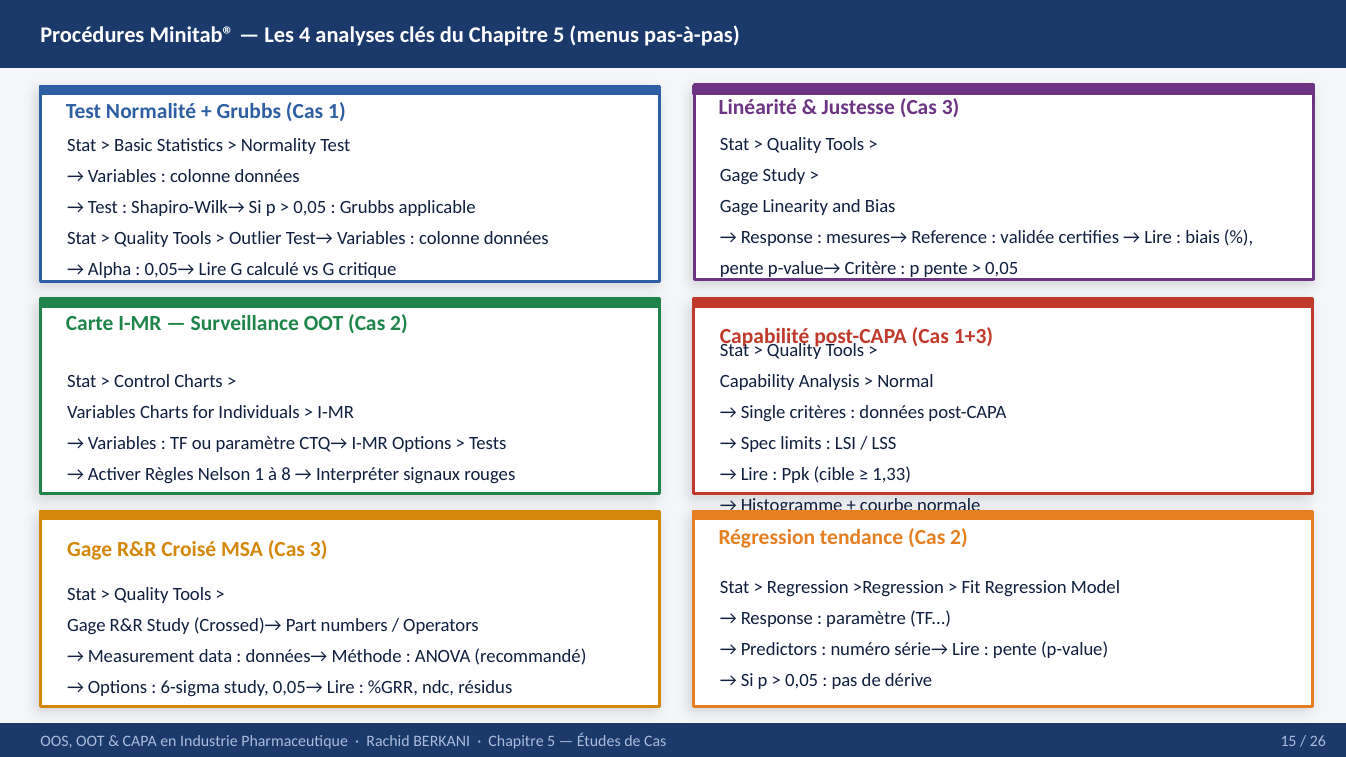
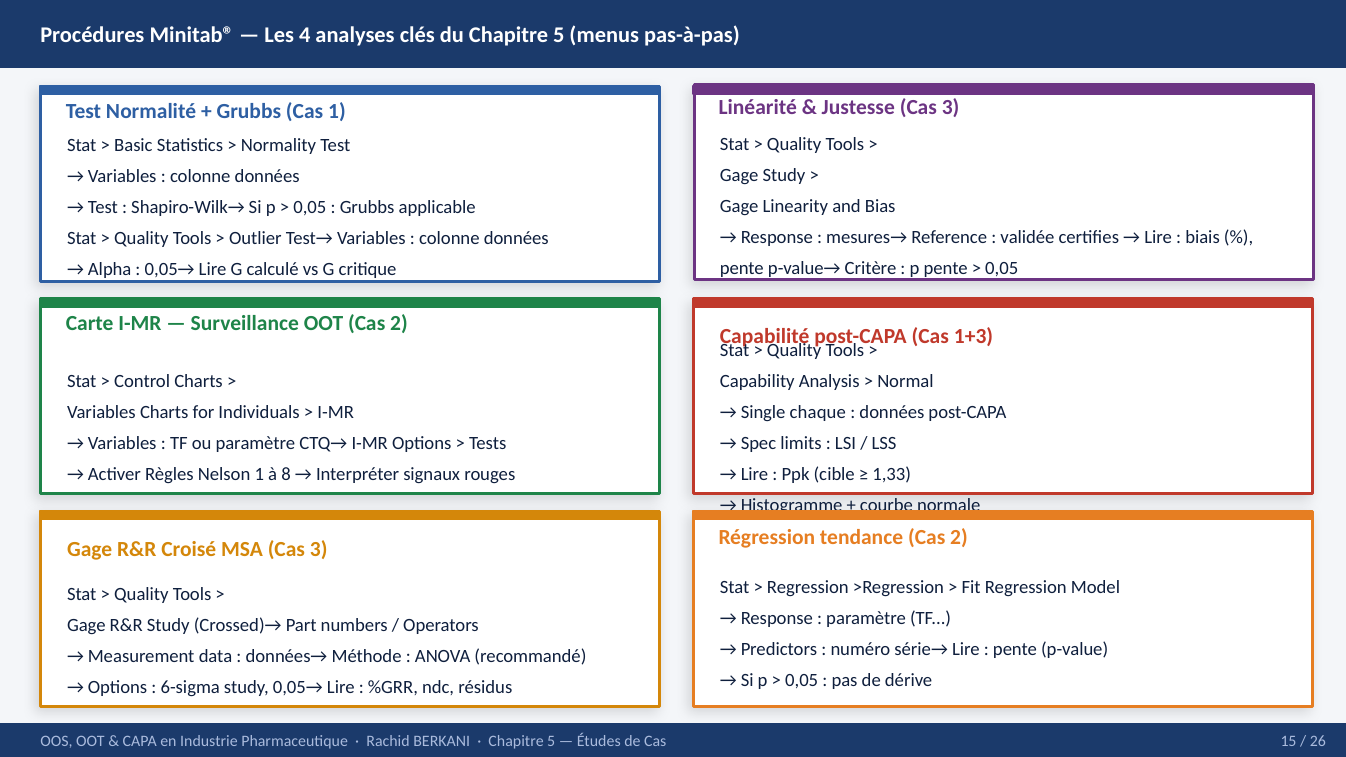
critères: critères -> chaque
